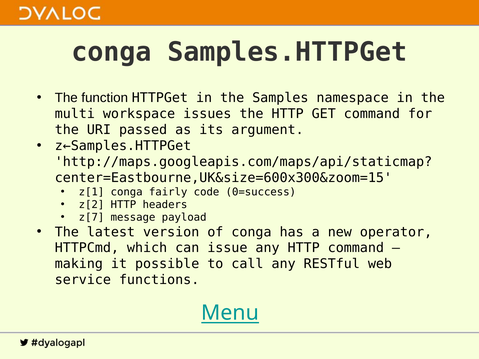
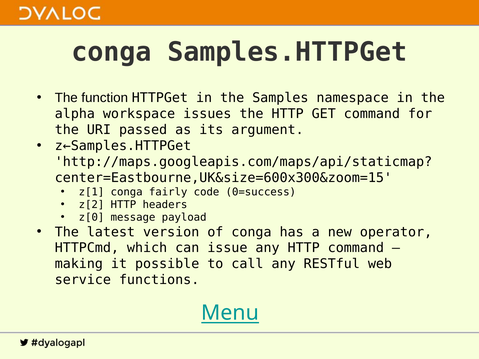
multi: multi -> alpha
z[7: z[7 -> z[0
